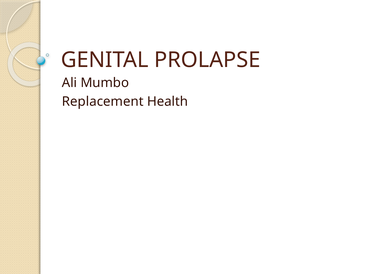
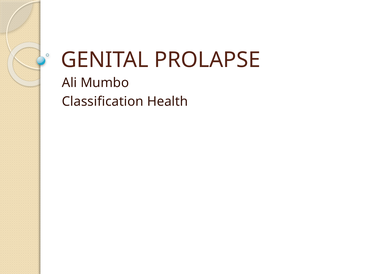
Replacement: Replacement -> Classification
